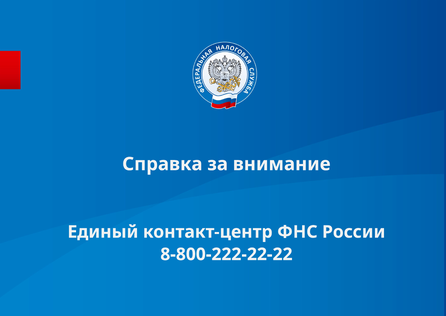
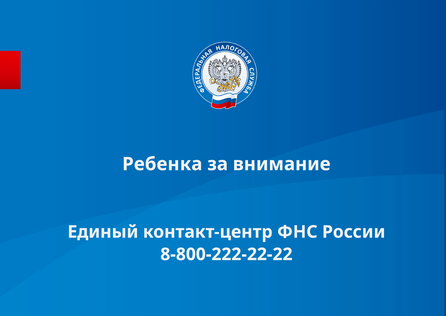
Справка: Справка -> Ребенка
